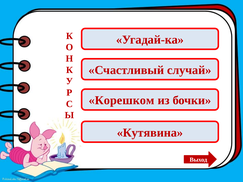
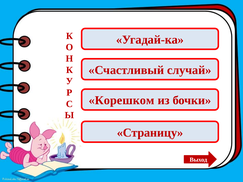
Кутявина: Кутявина -> Страницу
